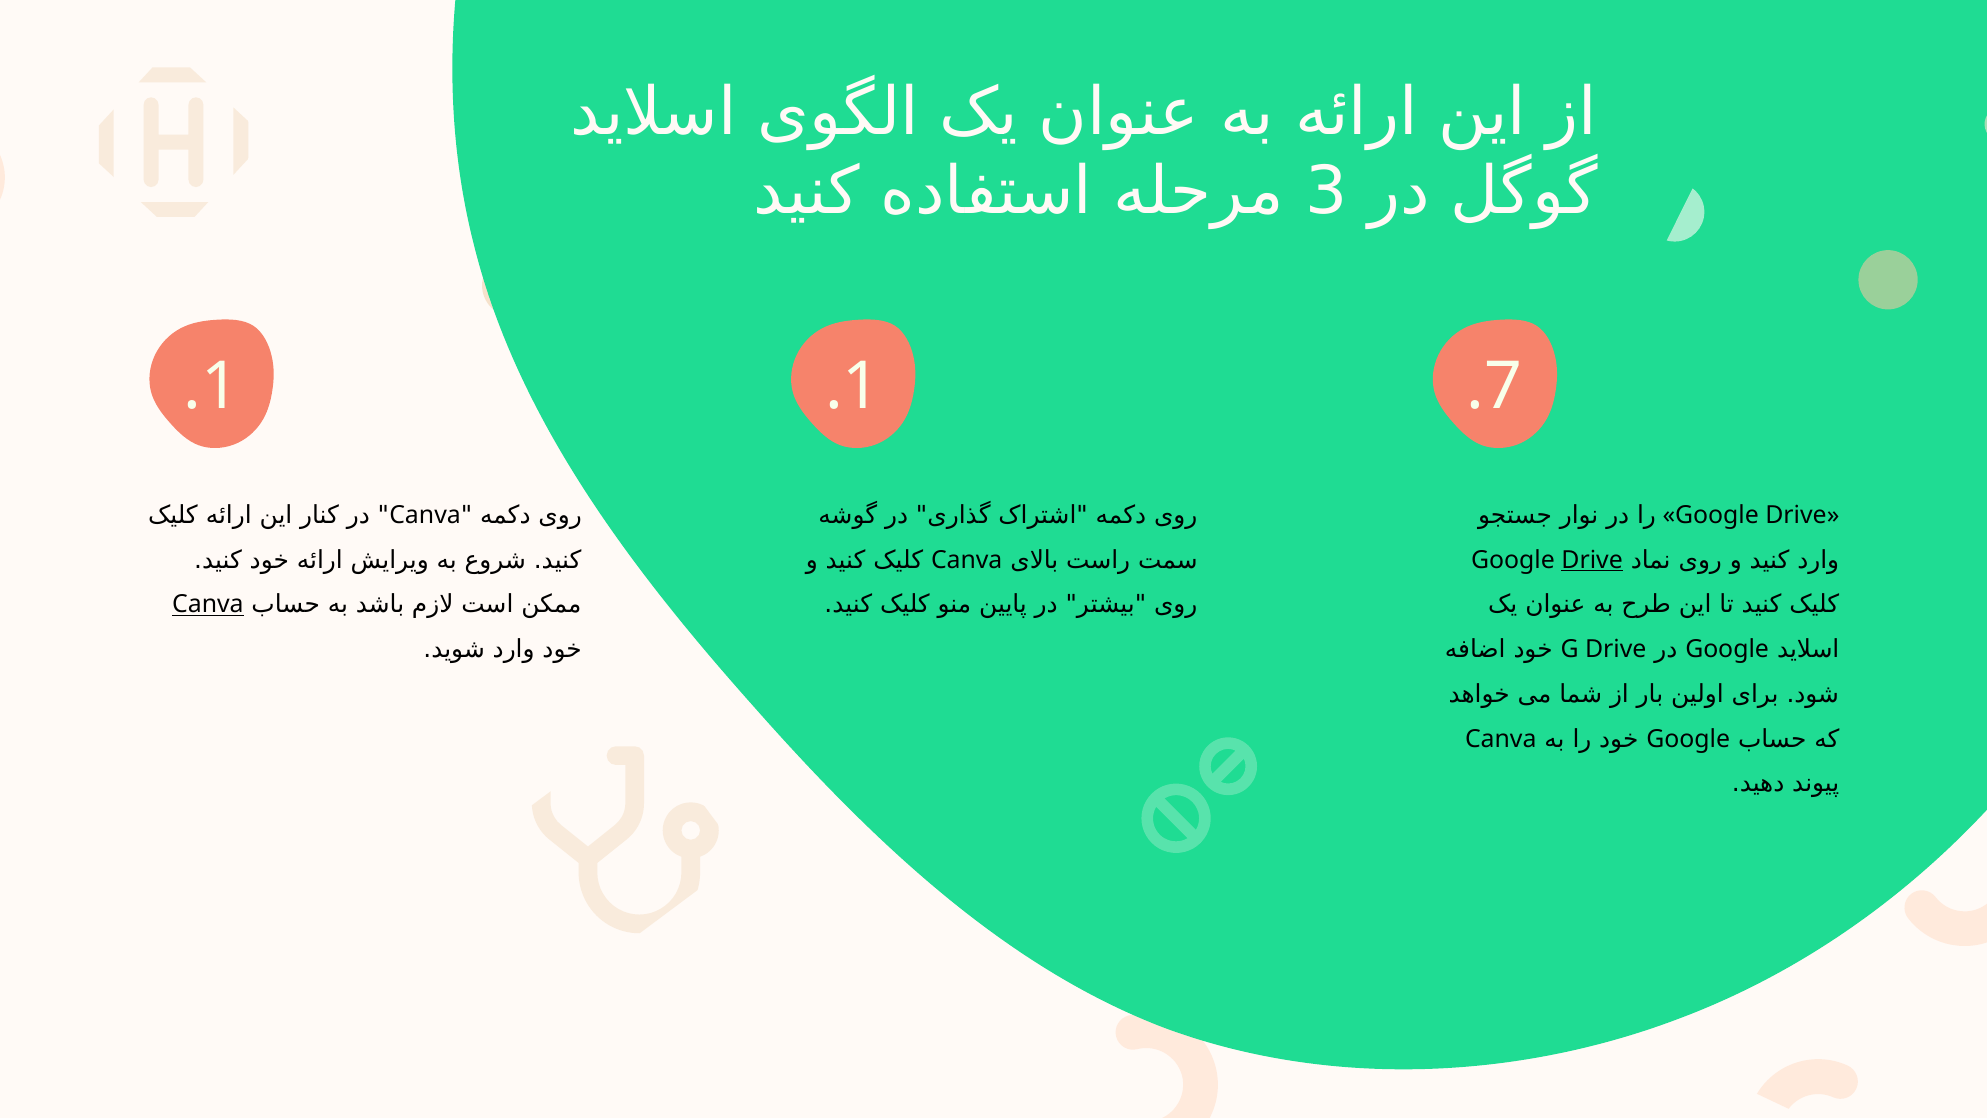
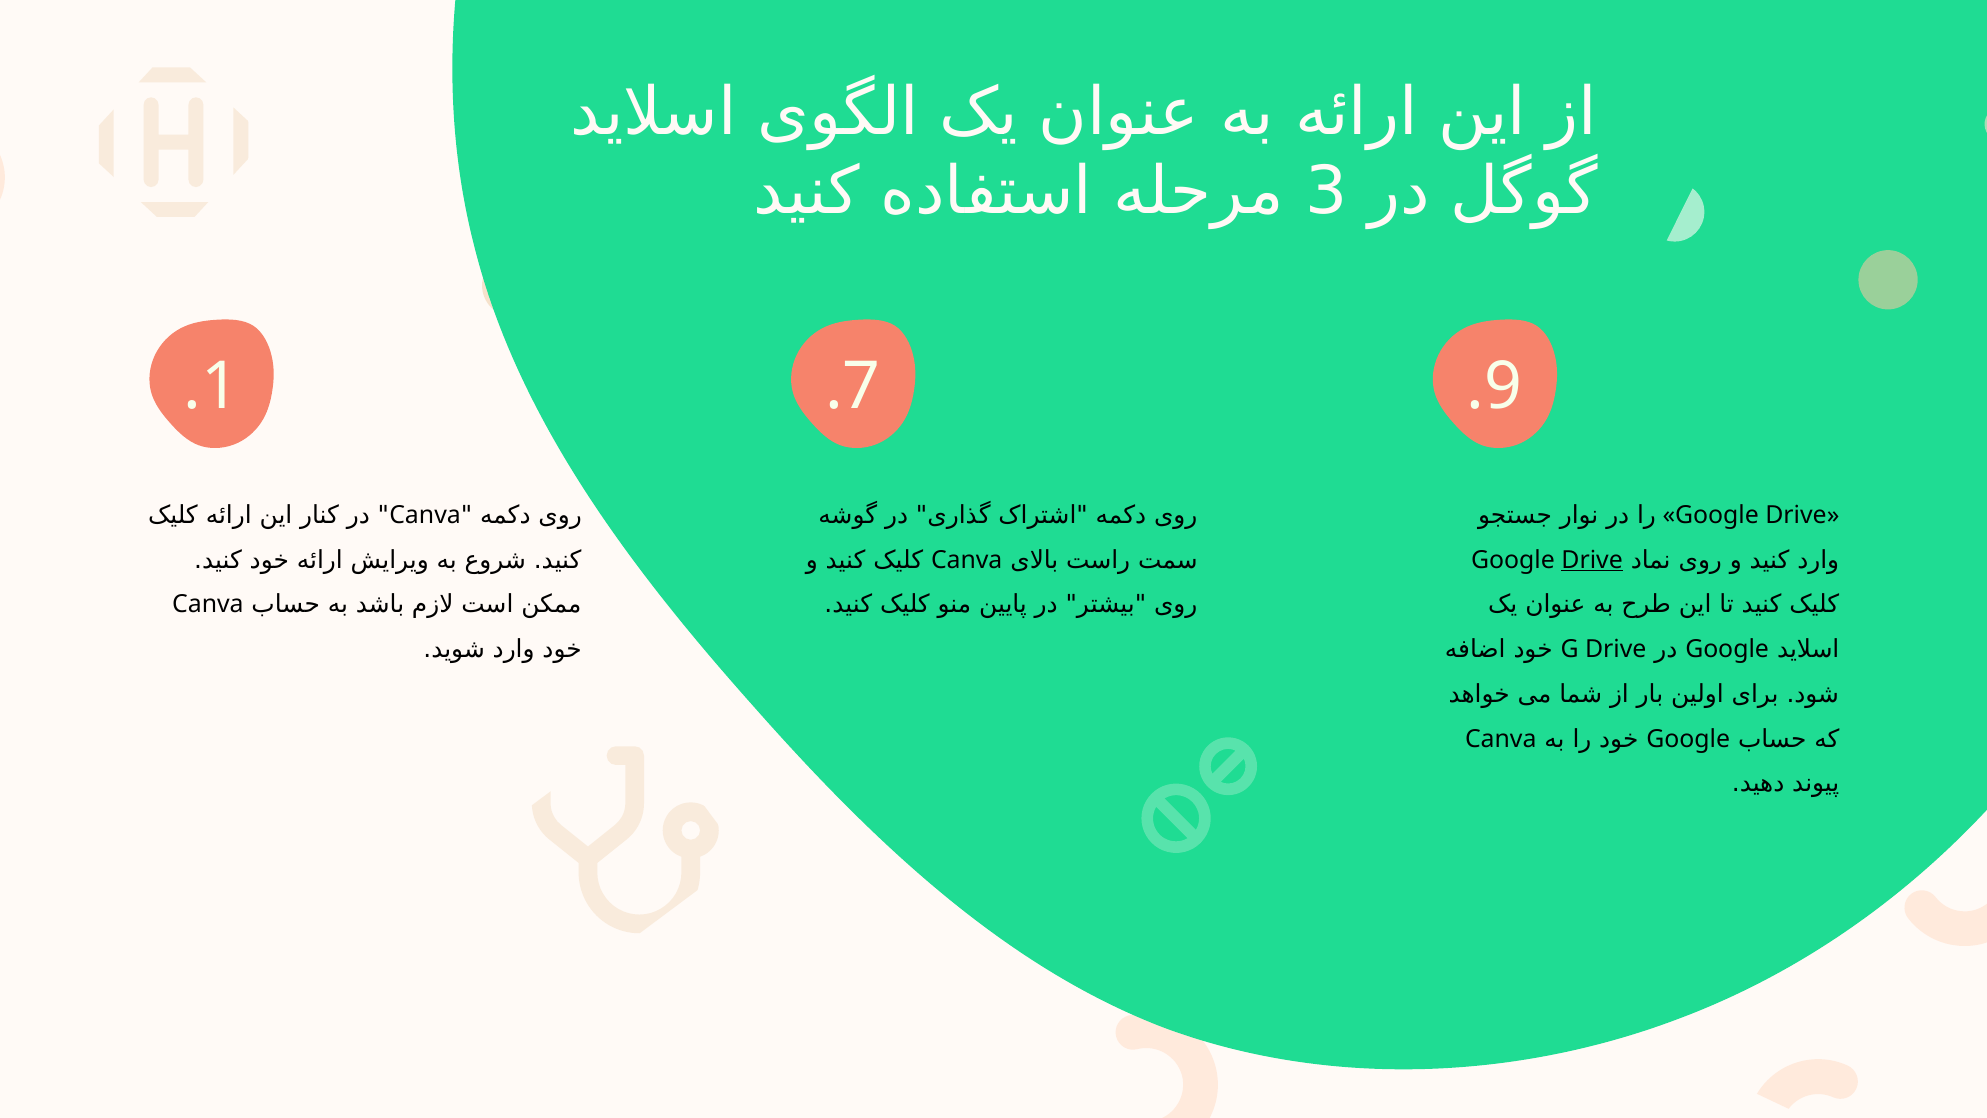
1 at (862, 387): 1 -> 7
7: 7 -> 9
Canva at (208, 604) underline: present -> none
